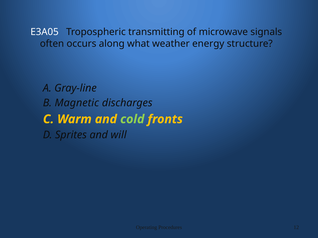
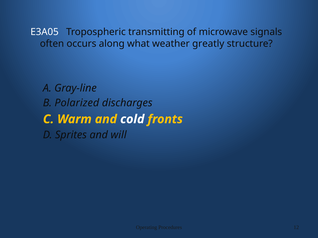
energy: energy -> greatly
Magnetic: Magnetic -> Polarized
cold colour: light green -> white
